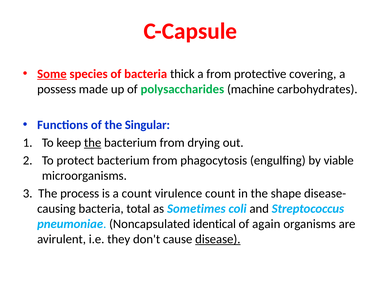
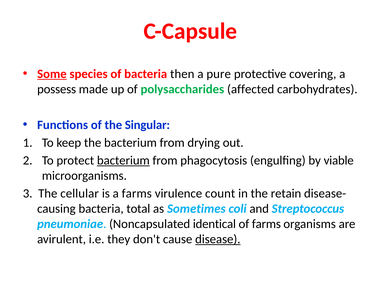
thick: thick -> then
a from: from -> pure
machine: machine -> affected
the at (93, 142) underline: present -> none
bacterium at (123, 160) underline: none -> present
process: process -> cellular
a count: count -> farms
shape: shape -> retain
of again: again -> farms
